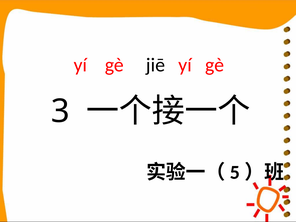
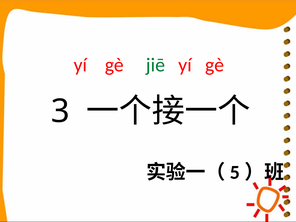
jiē colour: black -> green
